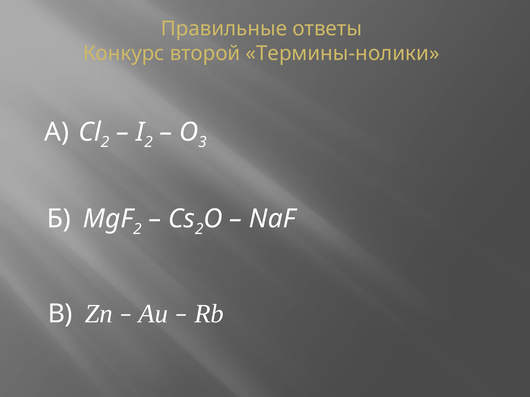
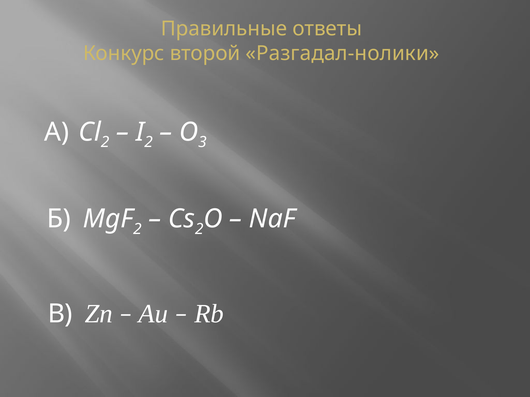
Термины-нолики: Термины-нолики -> Разгадал-нолики
